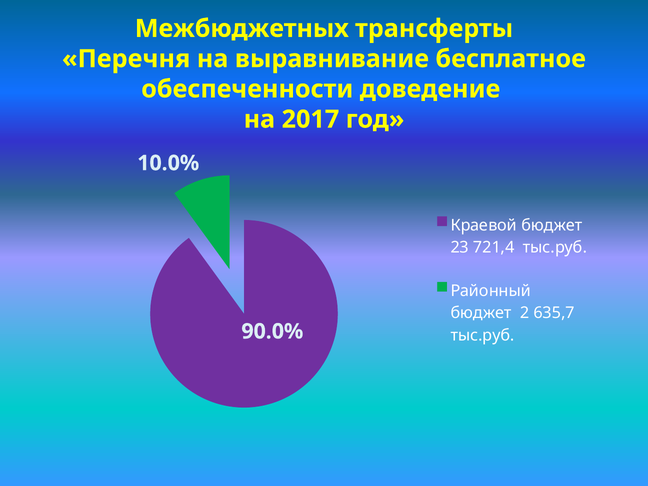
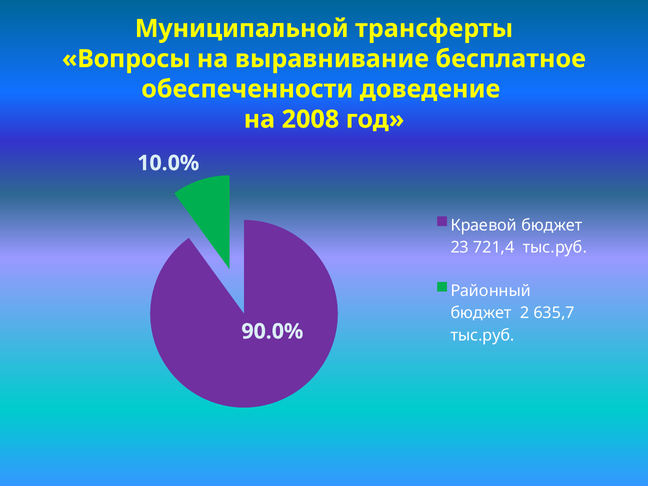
Межбюджетных: Межбюджетных -> Муниципальной
Перечня: Перечня -> Вопросы
2017: 2017 -> 2008
